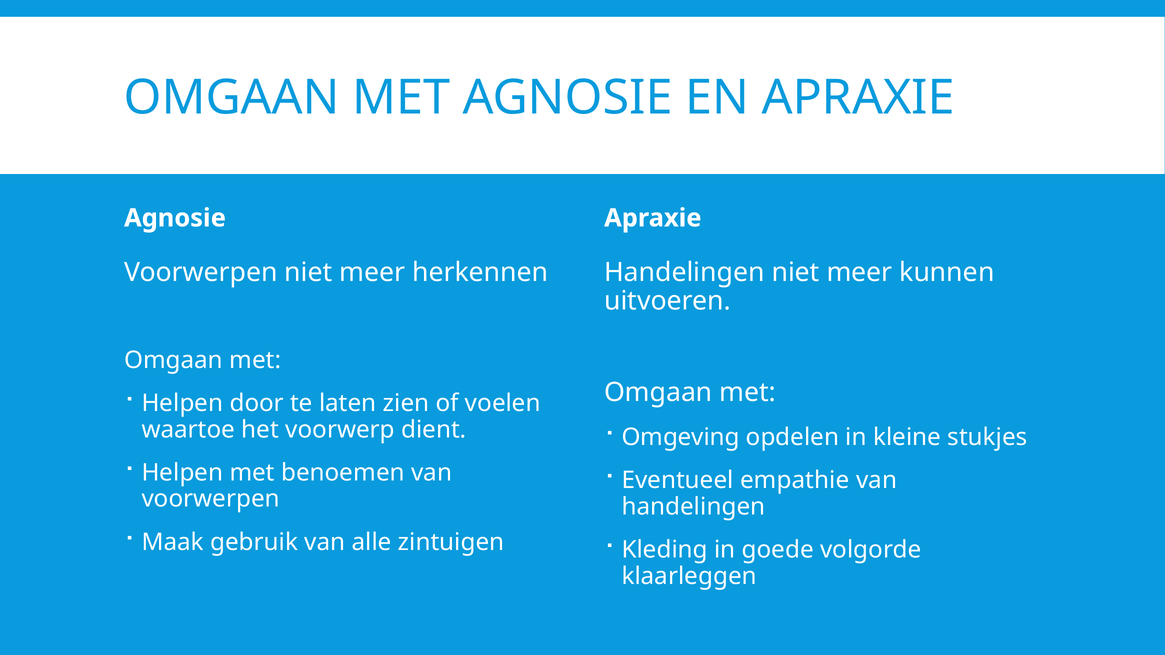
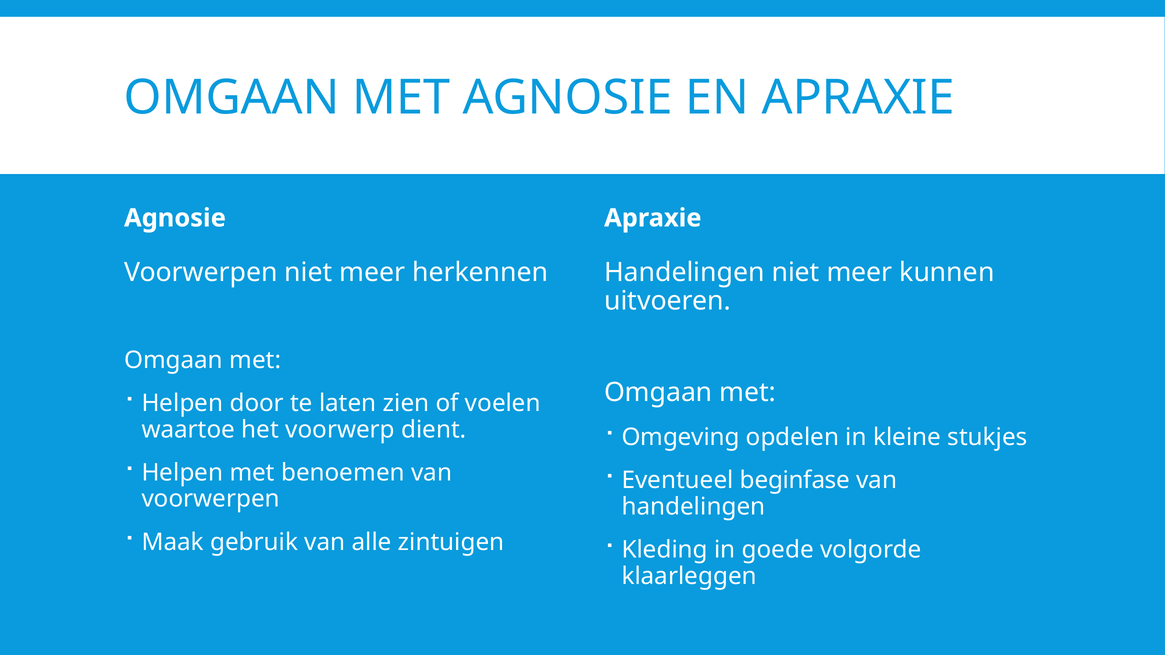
empathie: empathie -> beginfase
